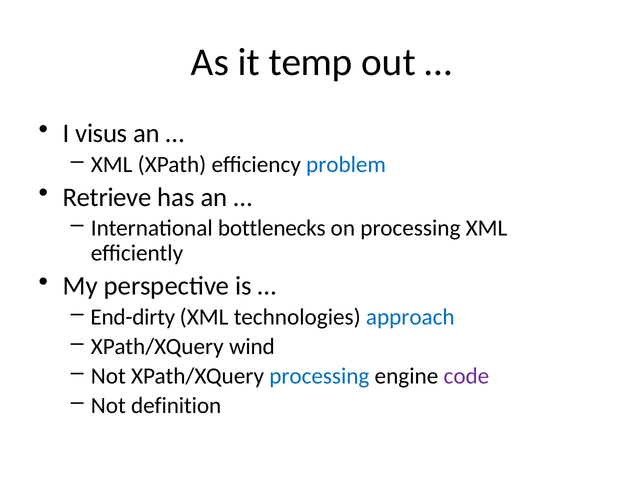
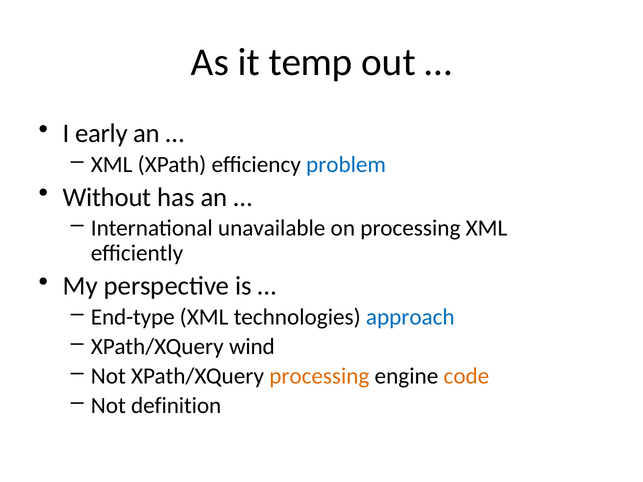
visus: visus -> early
Retrieve: Retrieve -> Without
bottlenecks: bottlenecks -> unavailable
End-dirty: End-dirty -> End-type
processing at (319, 376) colour: blue -> orange
code colour: purple -> orange
